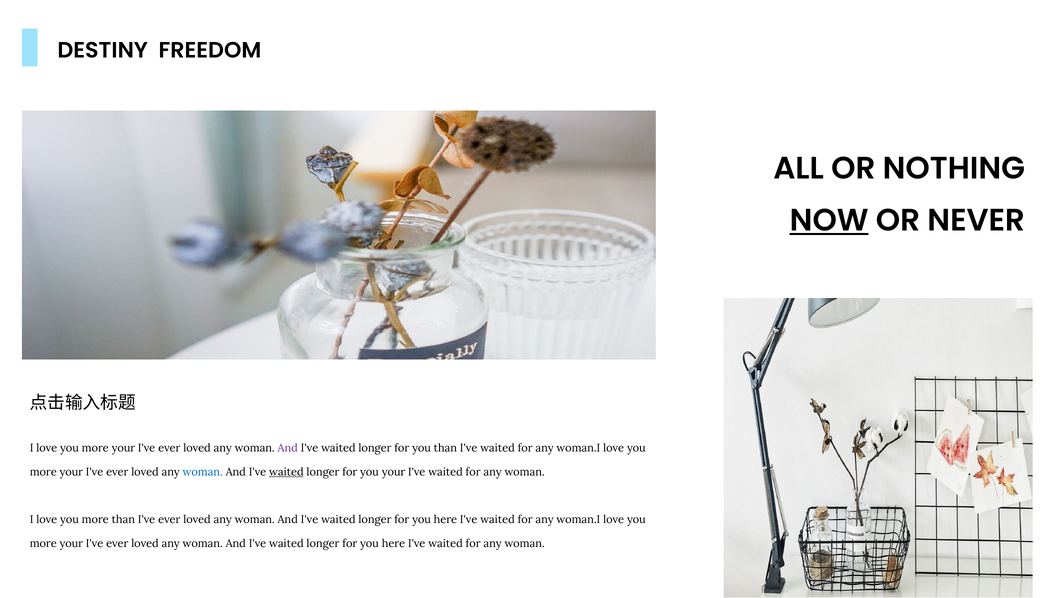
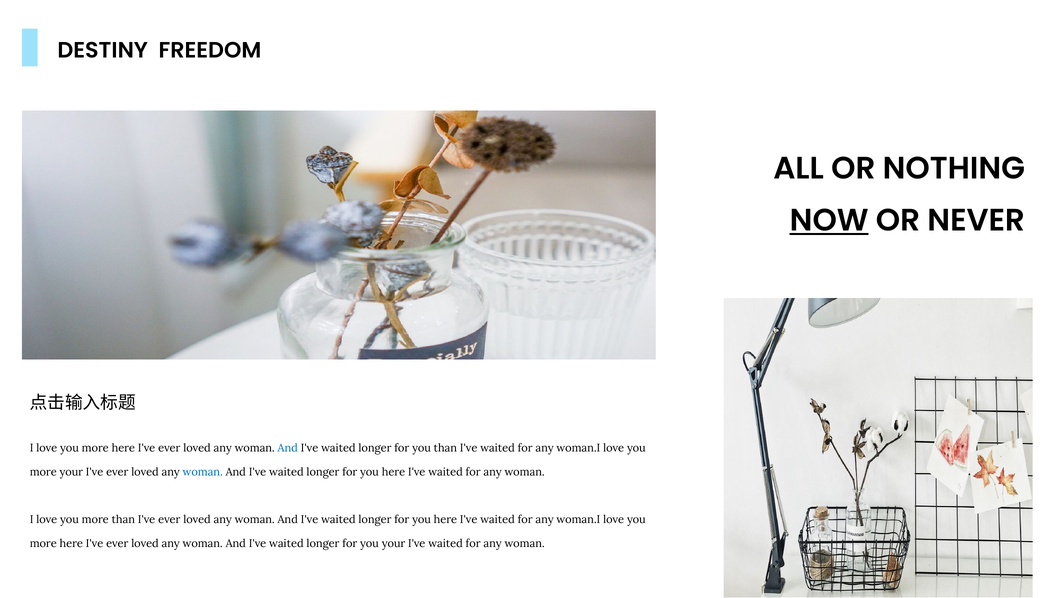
your at (123, 448): your -> here
And at (288, 448) colour: purple -> blue
waited at (286, 472) underline: present -> none
your at (393, 472): your -> here
your at (71, 544): your -> here
here at (393, 544): here -> your
